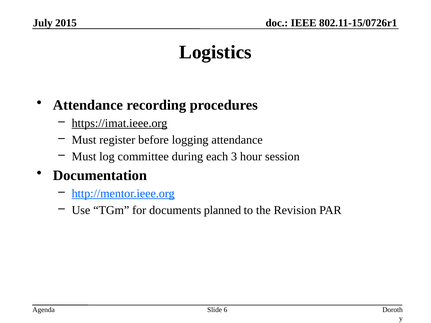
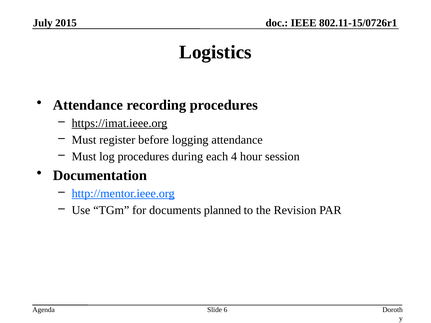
log committee: committee -> procedures
3: 3 -> 4
